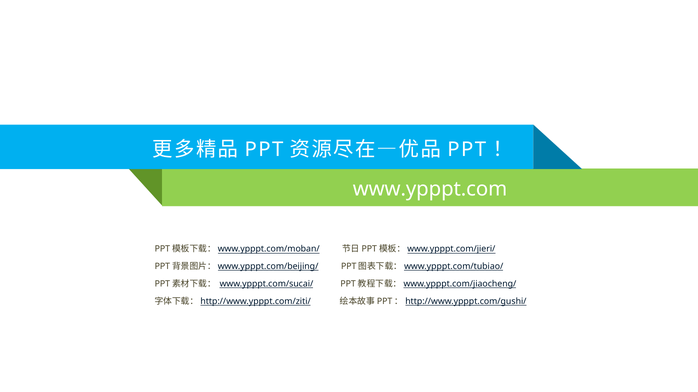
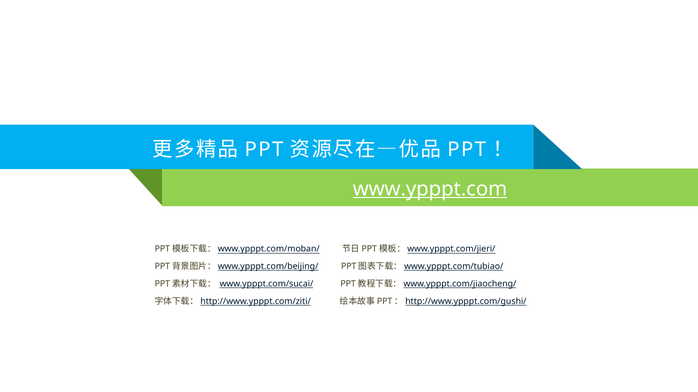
www.ypppt.com underline: none -> present
